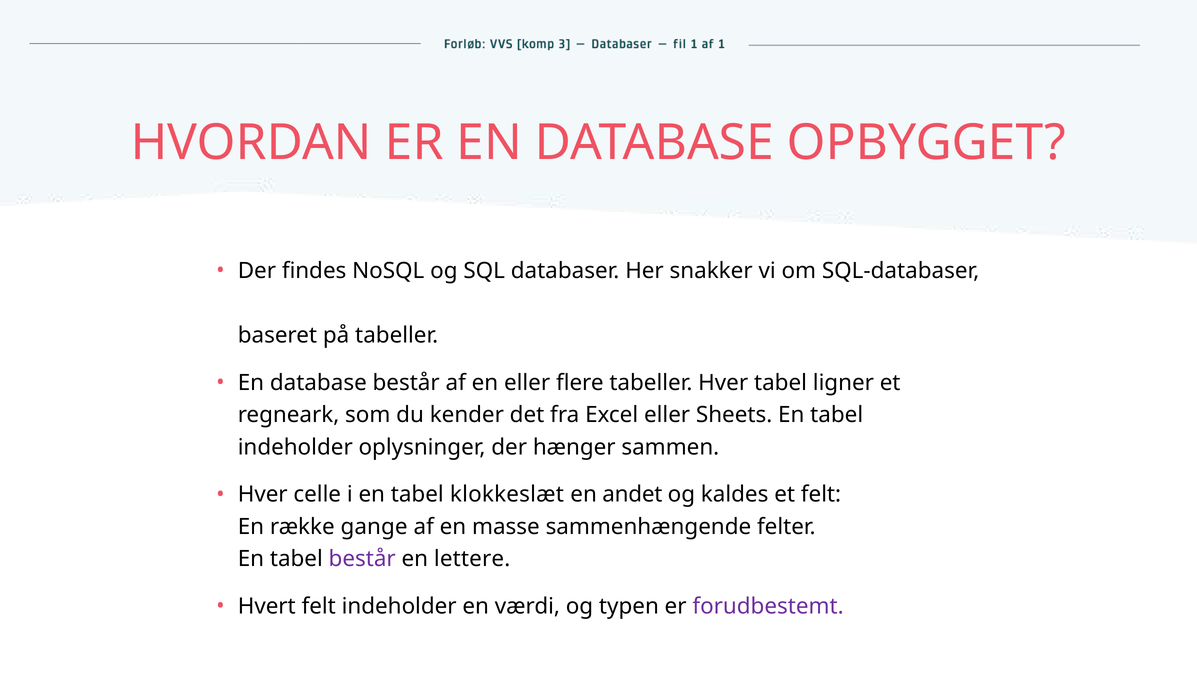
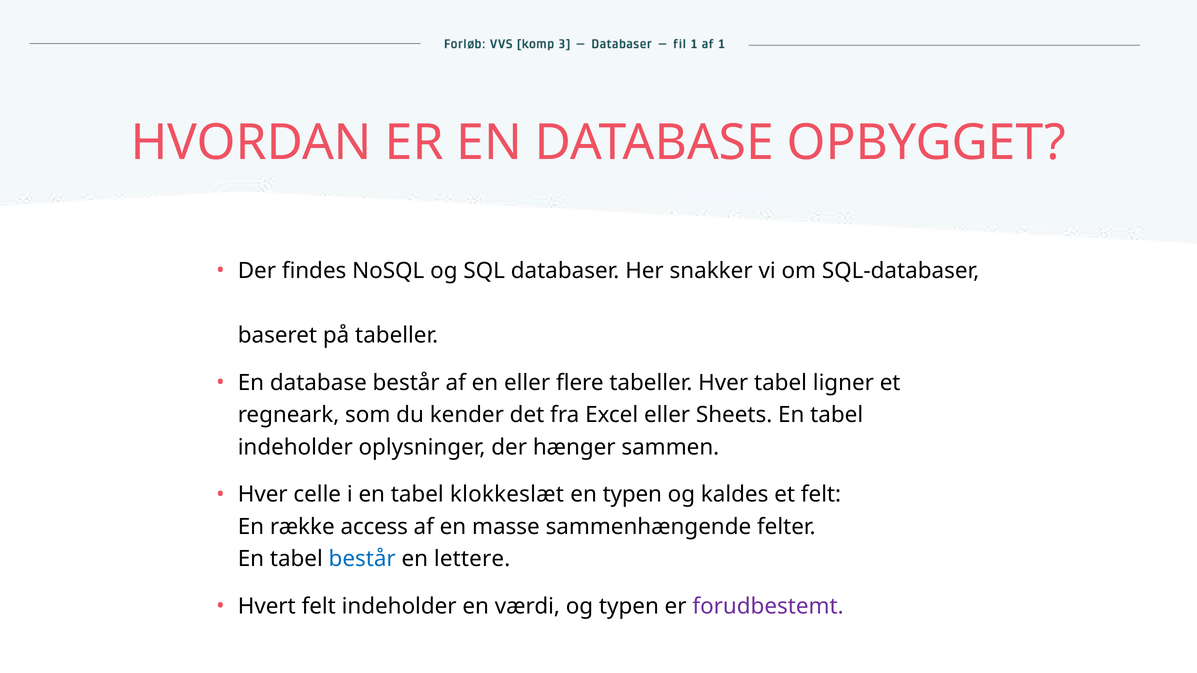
en andet: andet -> typen
gange: gange -> access
består at (362, 559) colour: purple -> blue
